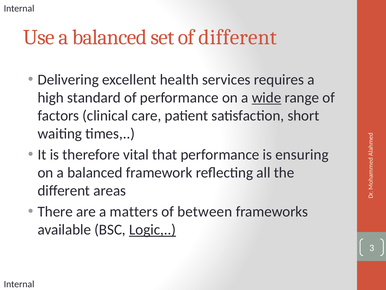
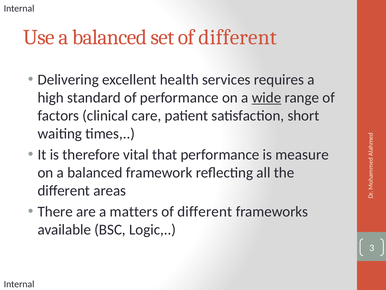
ensuring: ensuring -> measure
between at (205, 211): between -> different
Logic underline: present -> none
